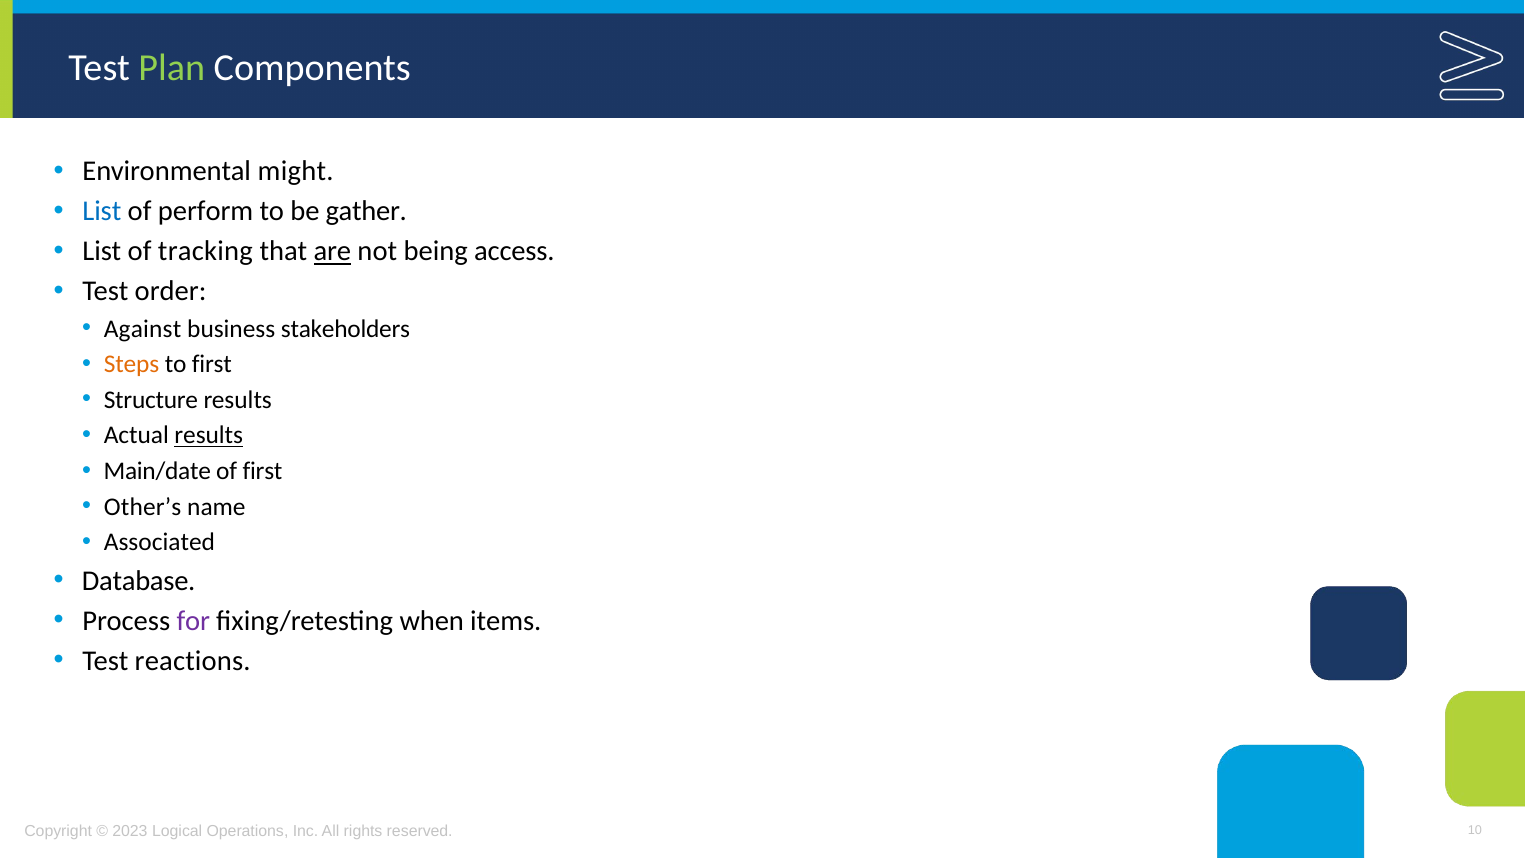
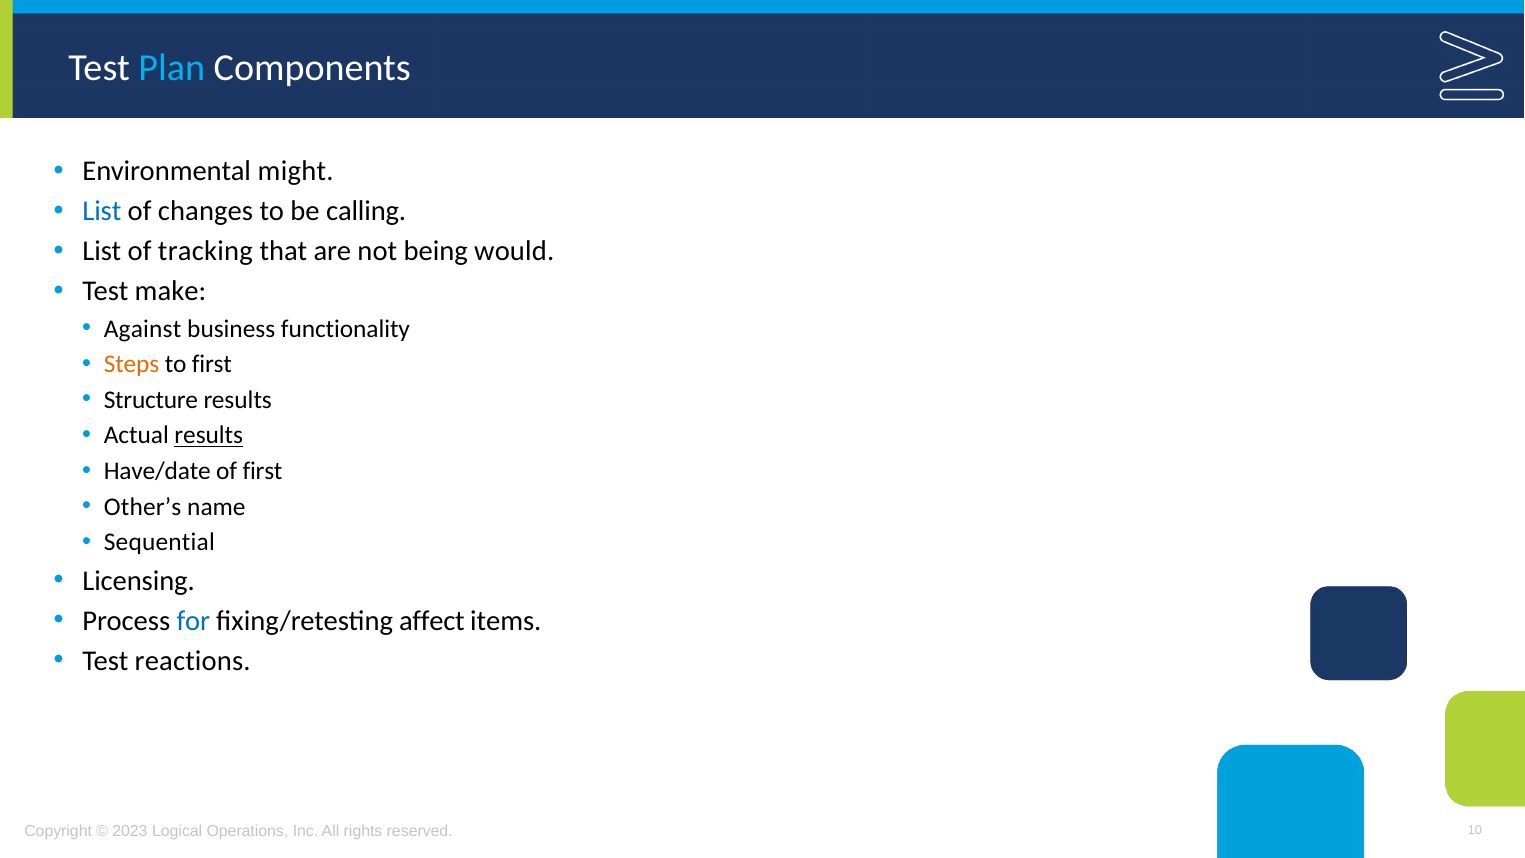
Plan colour: light green -> light blue
perform: perform -> changes
gather: gather -> calling
are underline: present -> none
access: access -> would
order: order -> make
stakeholders: stakeholders -> functionality
Main/date: Main/date -> Have/date
Associated: Associated -> Sequential
Database: Database -> Licensing
for colour: purple -> blue
when: when -> affect
